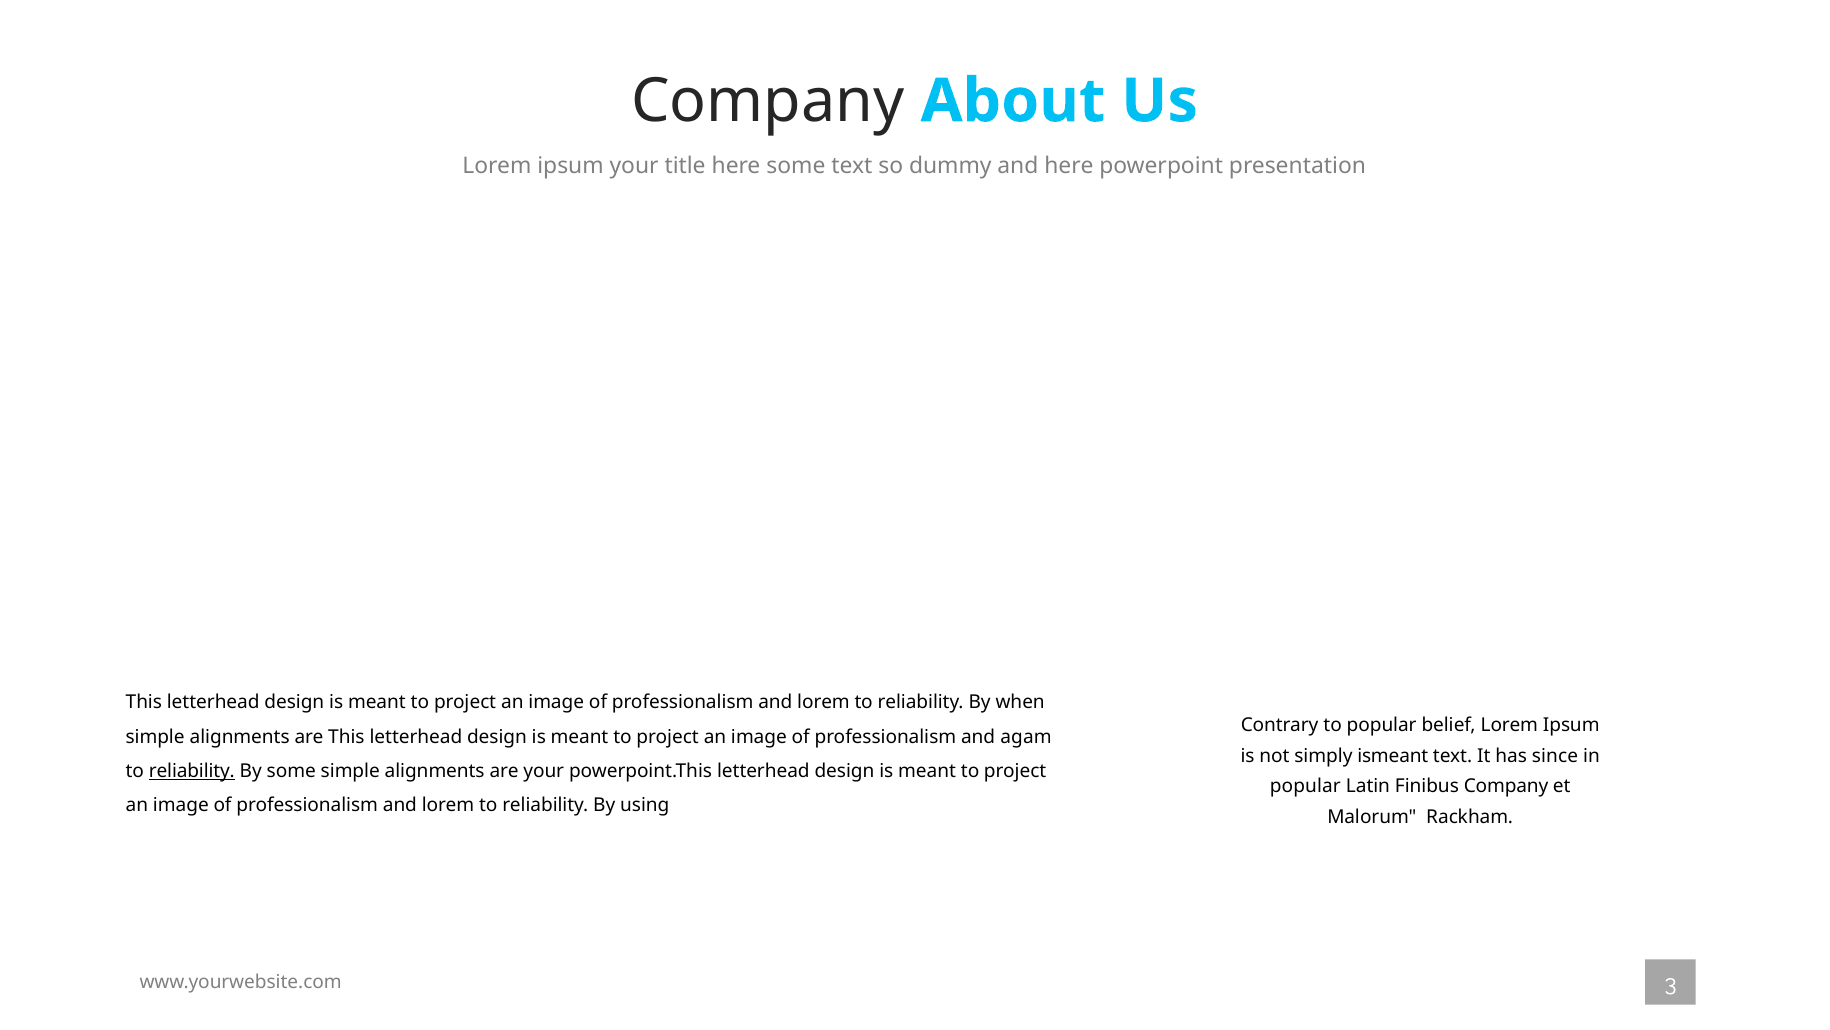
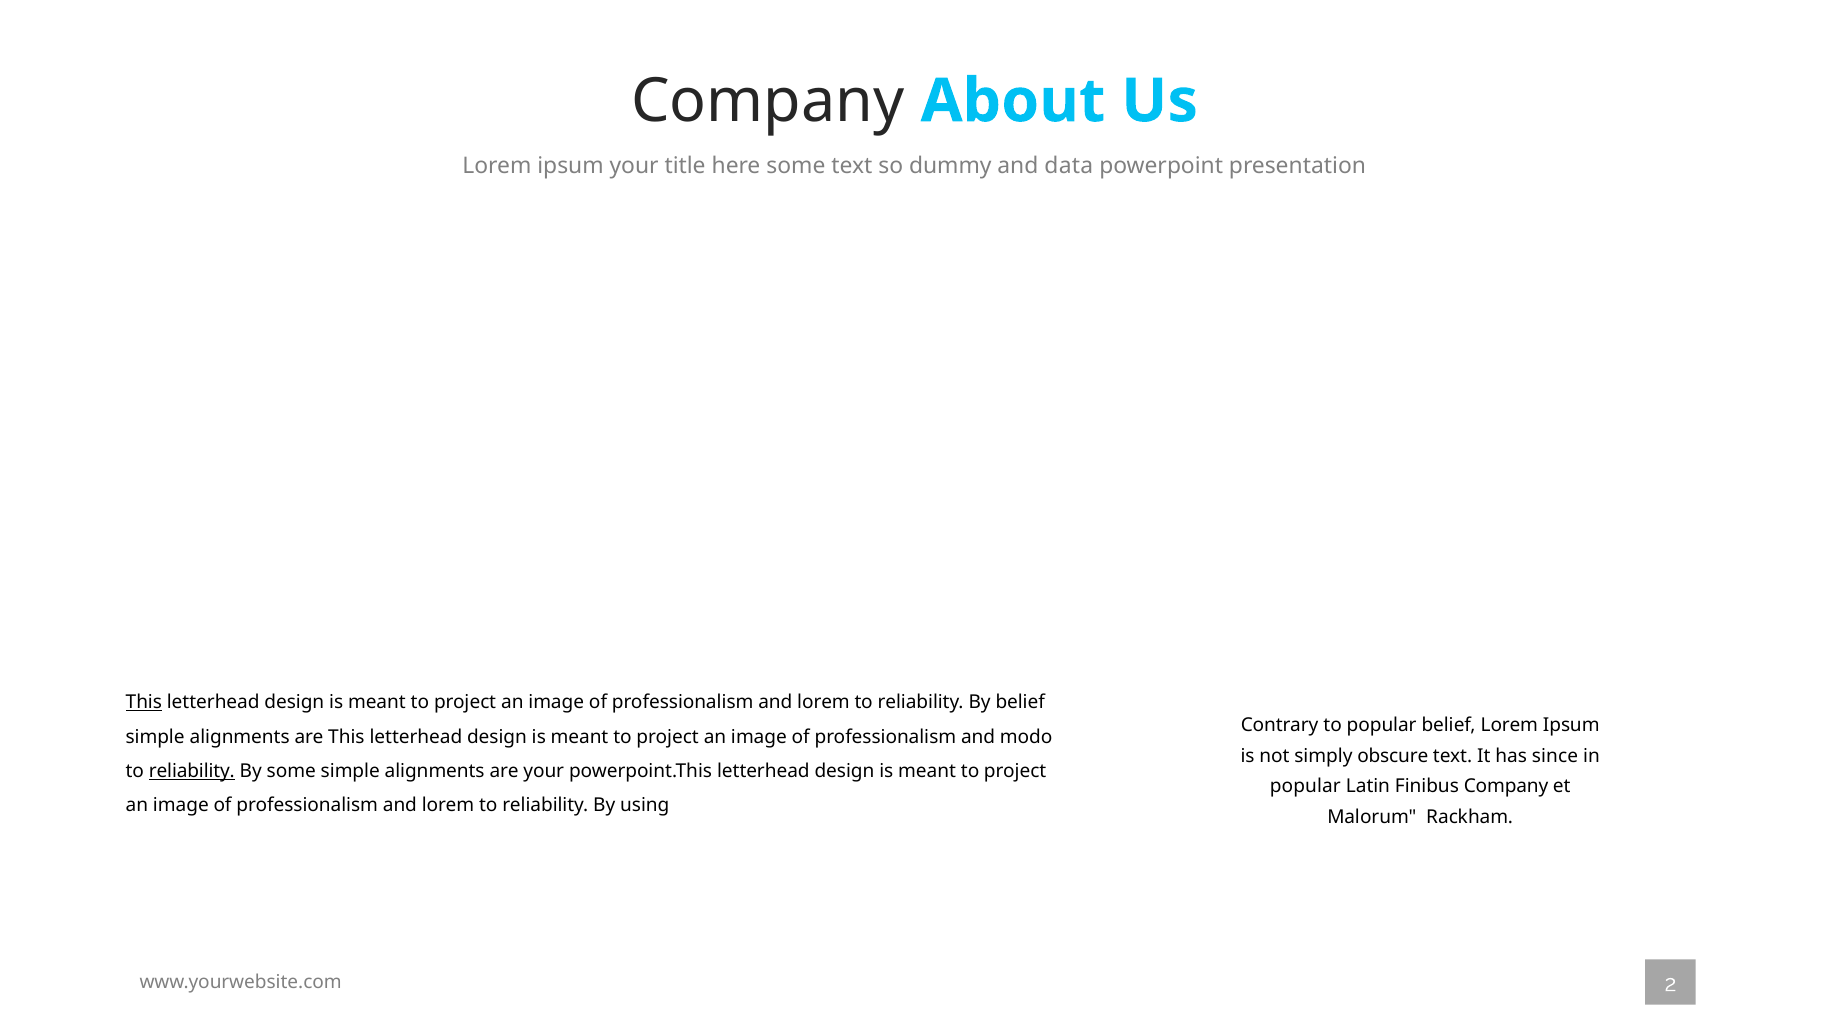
and here: here -> data
This at (144, 702) underline: none -> present
By when: when -> belief
agam: agam -> modo
ismeant: ismeant -> obscure
3: 3 -> 2
